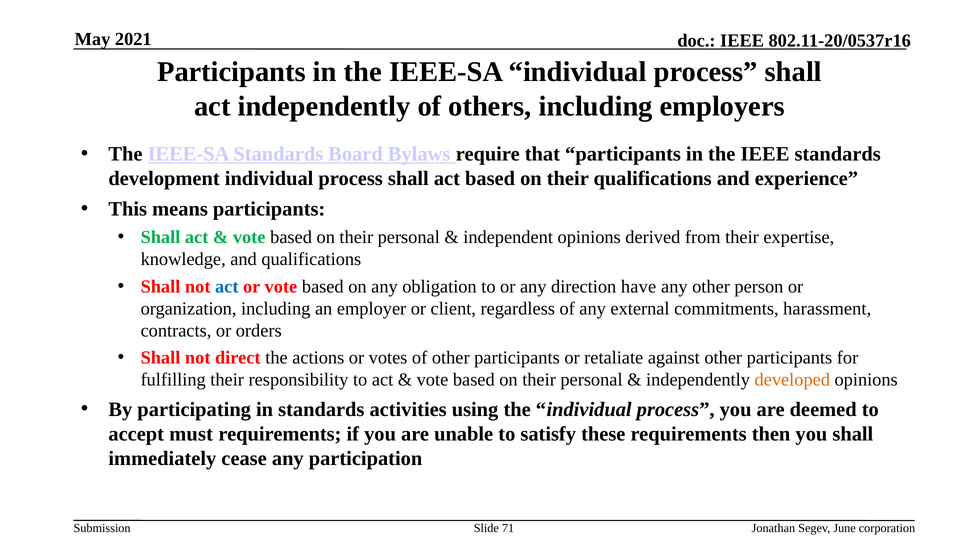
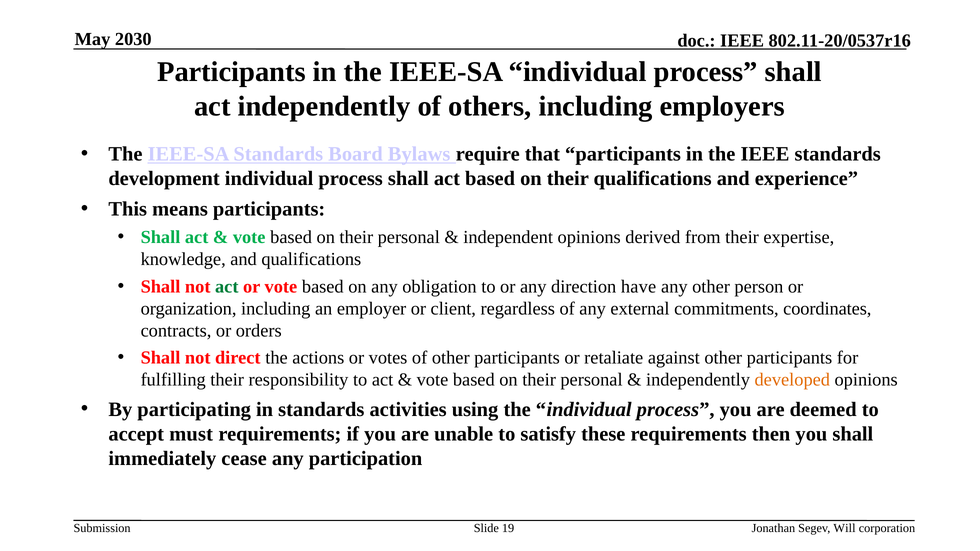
2021: 2021 -> 2030
act at (227, 287) colour: blue -> green
harassment: harassment -> coordinates
71: 71 -> 19
June: June -> Will
